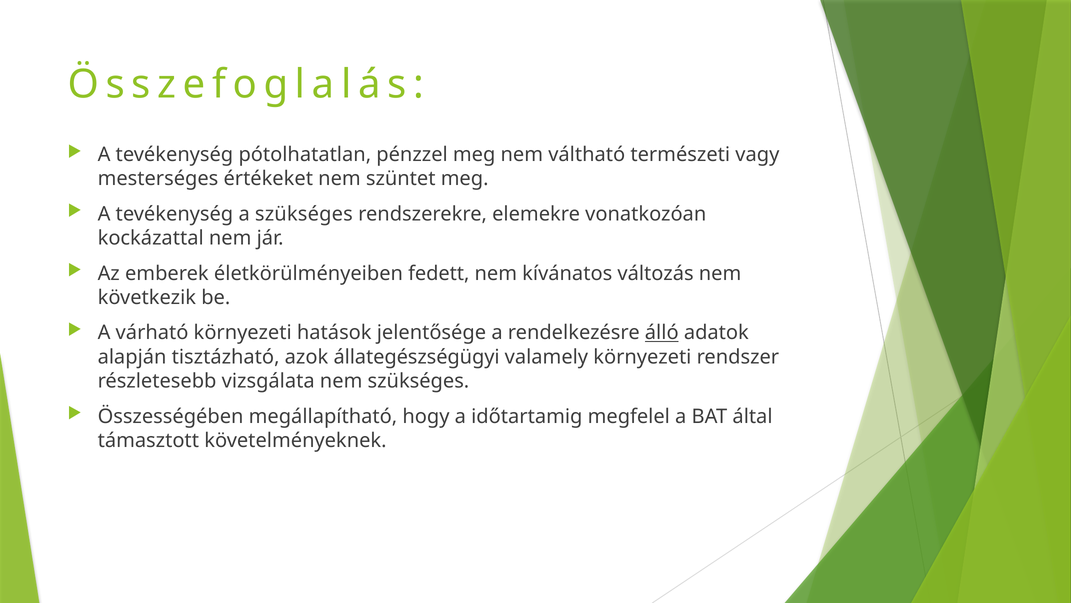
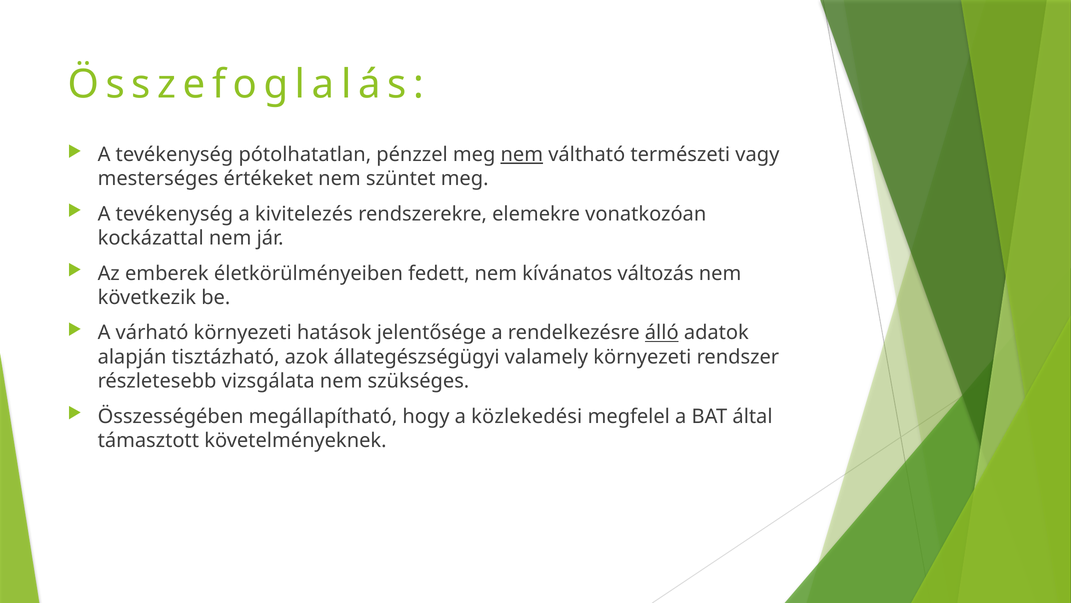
nem at (522, 154) underline: none -> present
a szükséges: szükséges -> kivitelezés
időtartamig: időtartamig -> közlekedési
